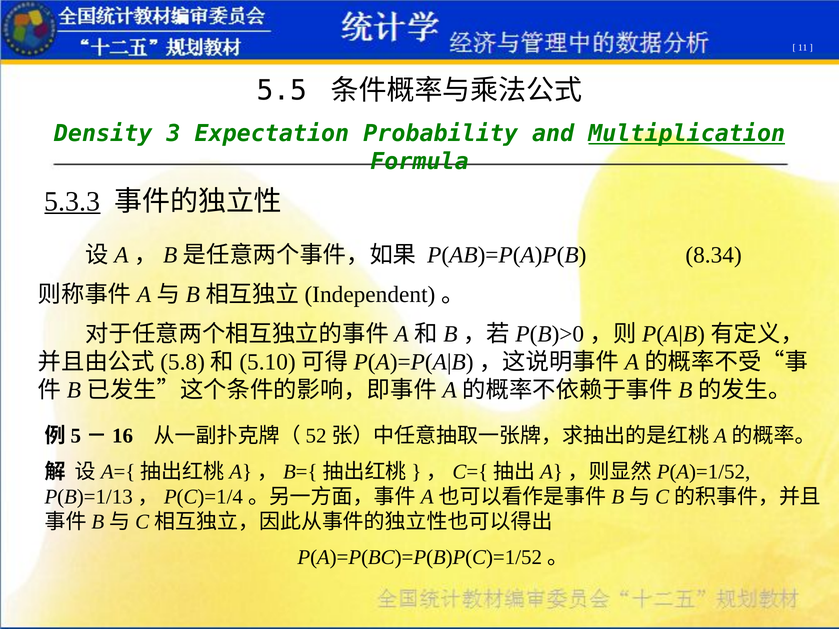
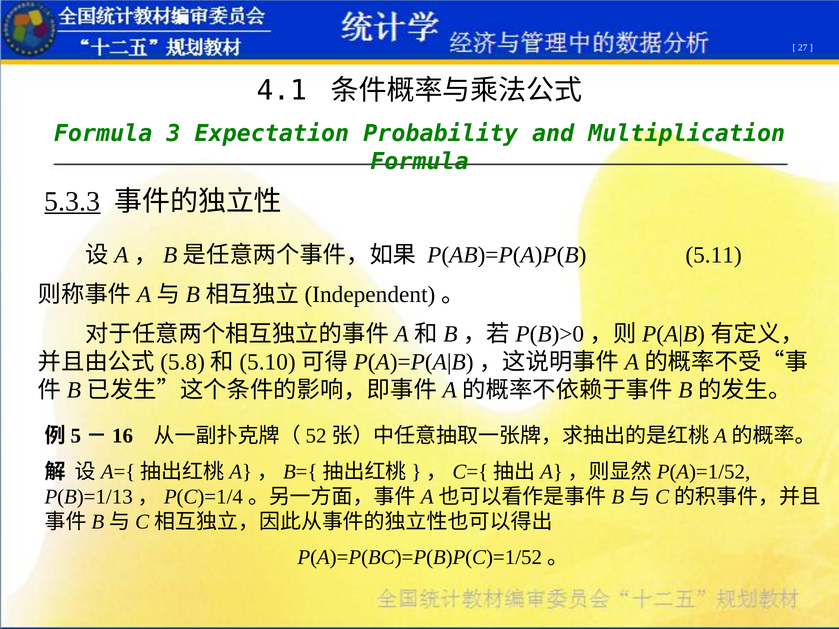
11: 11 -> 27
5.5: 5.5 -> 4.1
Density at (103, 134): Density -> Formula
Multiplication underline: present -> none
8.34: 8.34 -> 5.11
